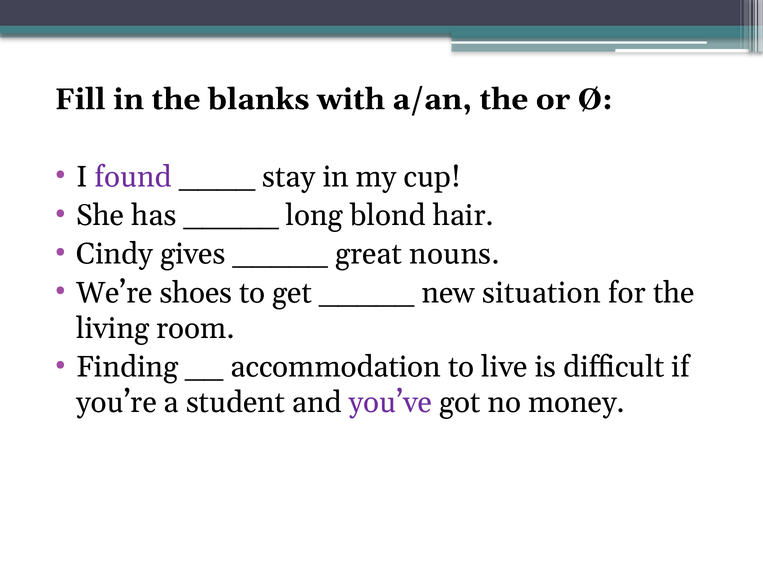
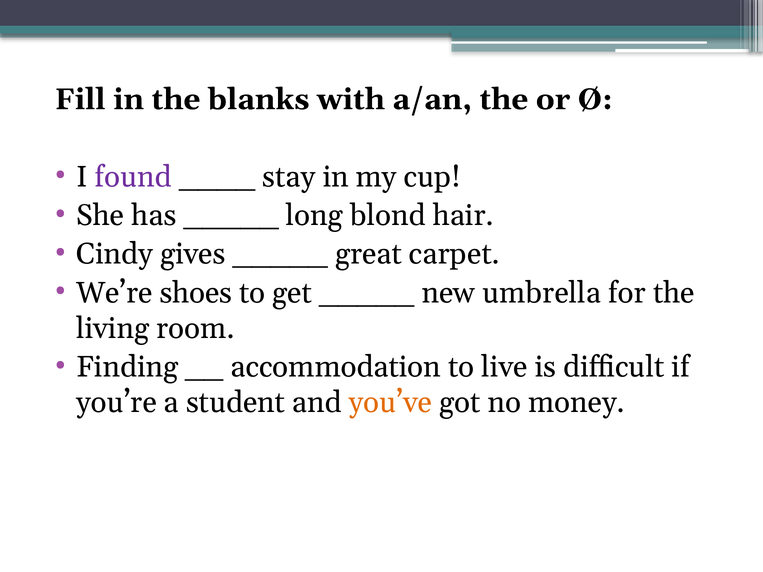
nouns: nouns -> carpet
situation: situation -> umbrella
you’ve colour: purple -> orange
